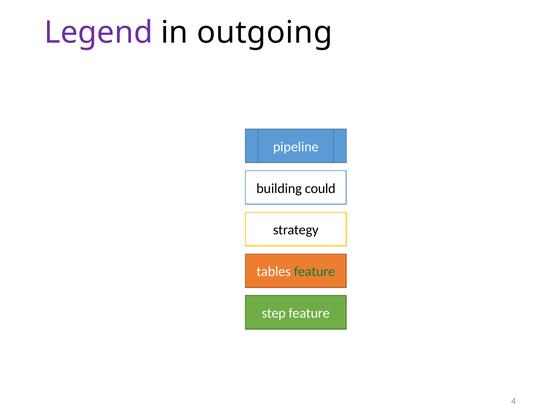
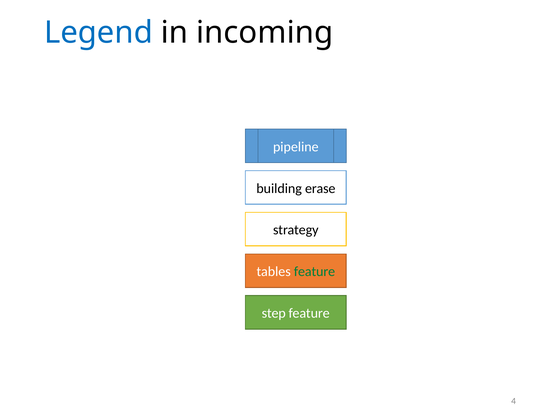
Legend colour: purple -> blue
outgoing: outgoing -> incoming
could: could -> erase
